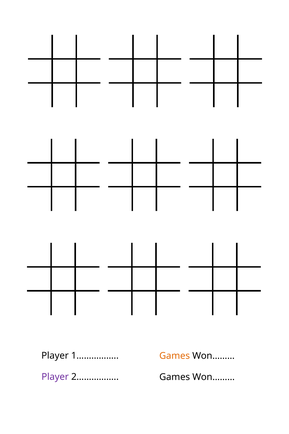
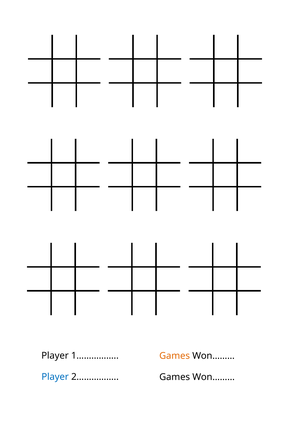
Player at (55, 376) colour: purple -> blue
